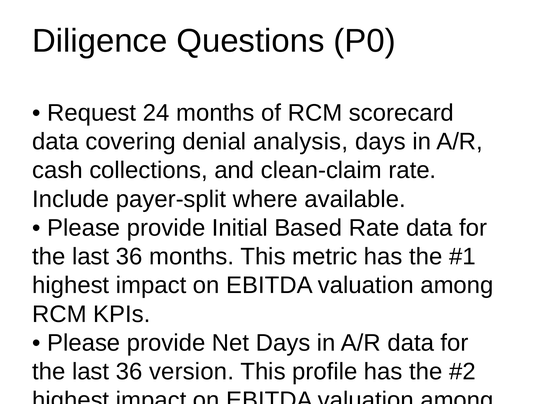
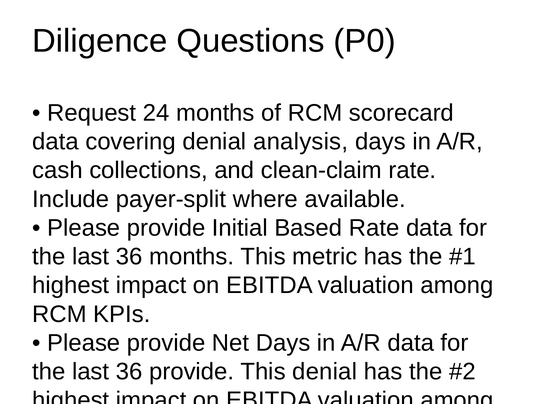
36 version: version -> provide
This profile: profile -> denial
